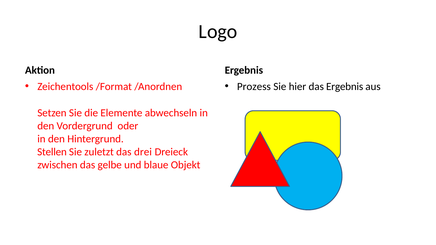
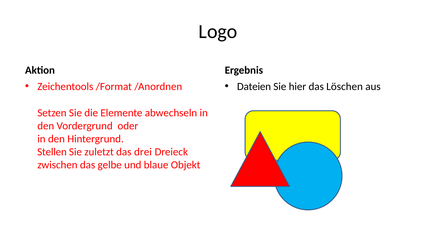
Prozess: Prozess -> Dateien
das Ergebnis: Ergebnis -> Löschen
